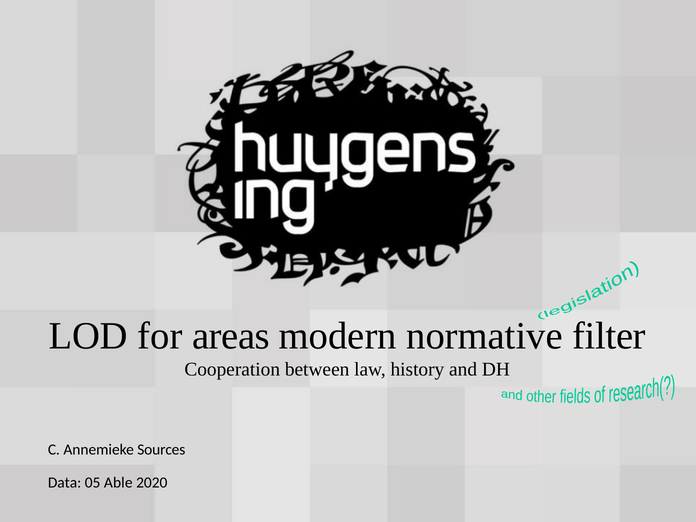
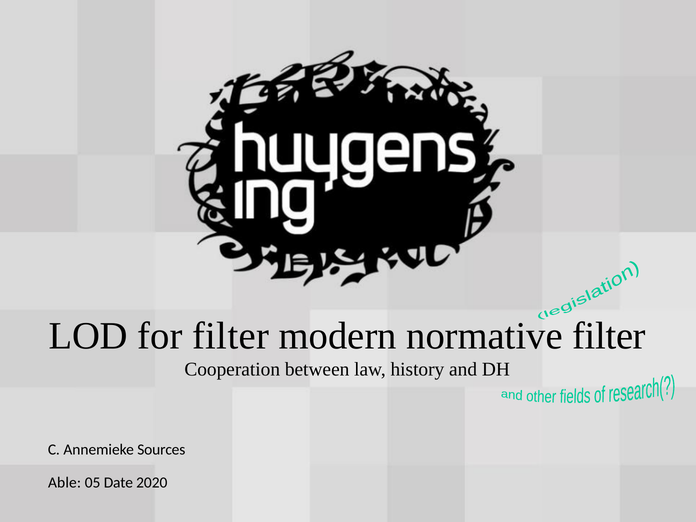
for areas: areas -> filter
Data: Data -> Able
Able: Able -> Date
